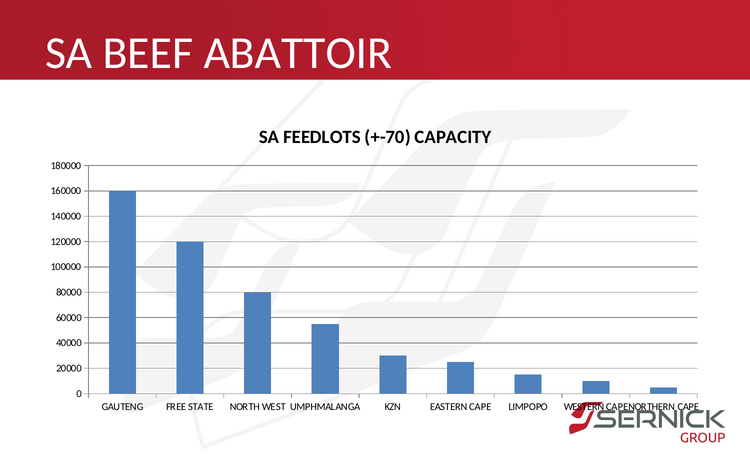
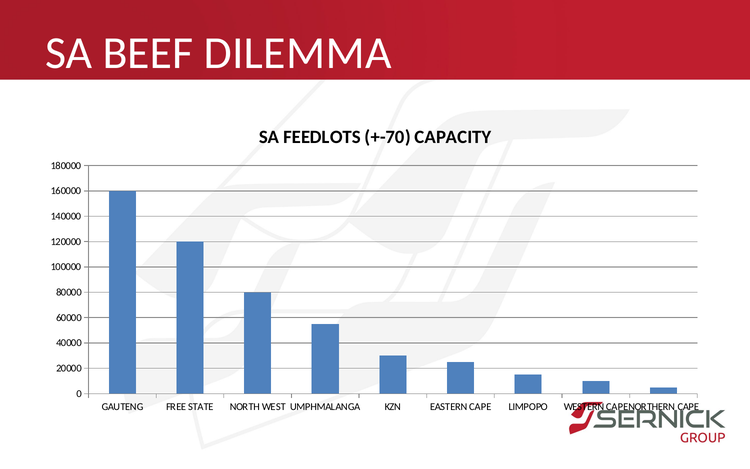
ABATTOIR: ABATTOIR -> DILEMMA
